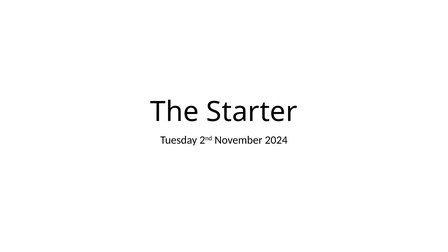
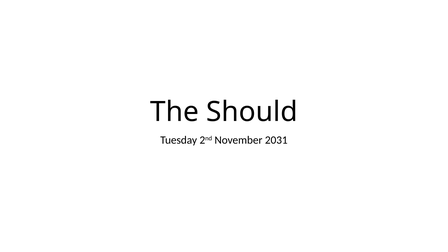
Starter: Starter -> Should
2024: 2024 -> 2031
